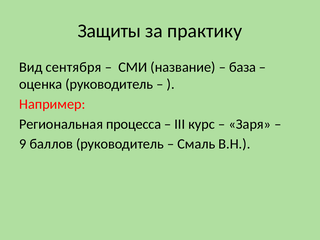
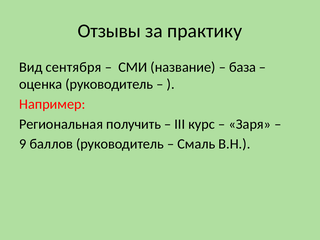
Защиты: Защиты -> Отзывы
процесса: процесса -> получить
